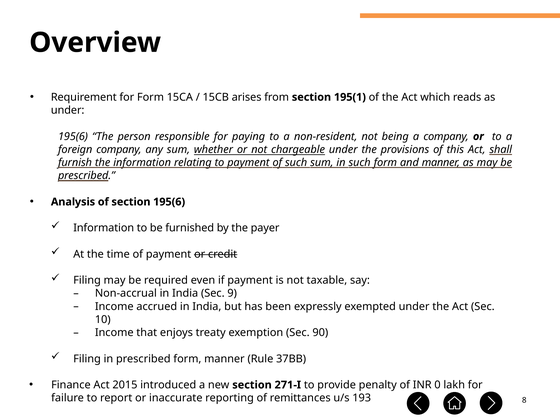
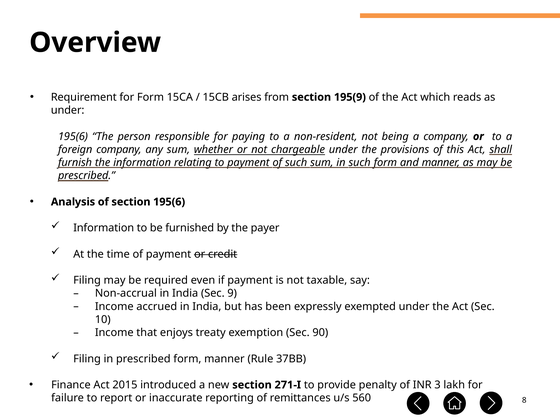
195(1: 195(1 -> 195(9
0: 0 -> 3
193: 193 -> 560
